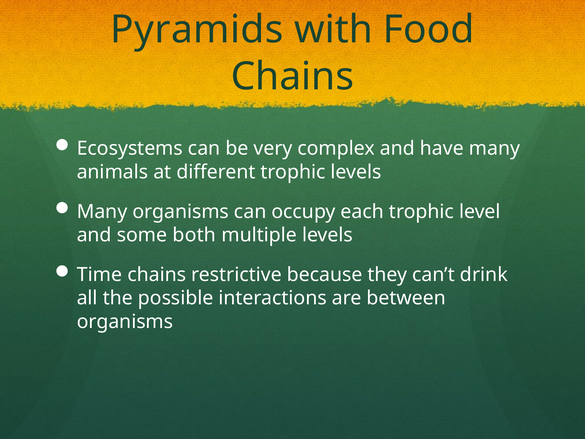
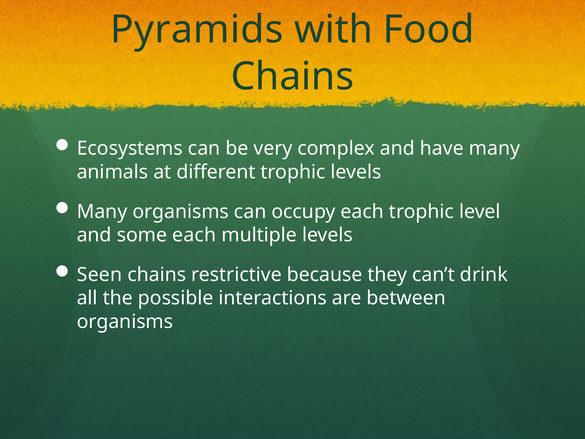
some both: both -> each
Time: Time -> Seen
